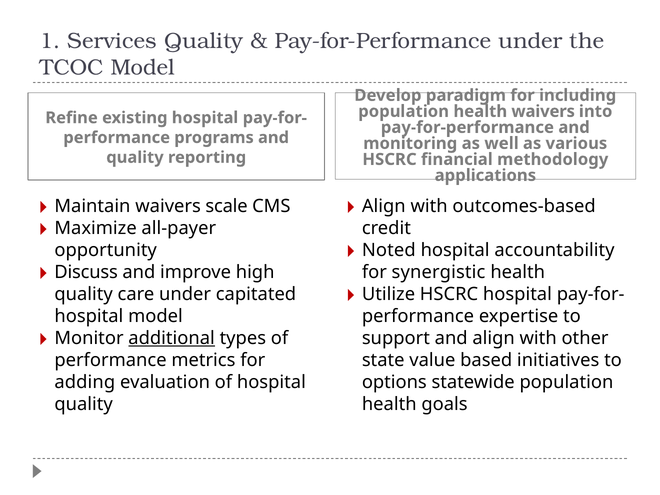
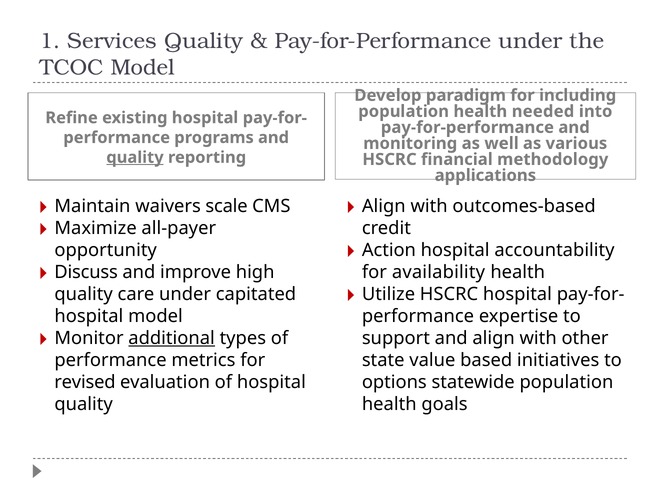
health waivers: waivers -> needed
quality at (135, 157) underline: none -> present
Noted: Noted -> Action
synergistic: synergistic -> availability
adding: adding -> revised
